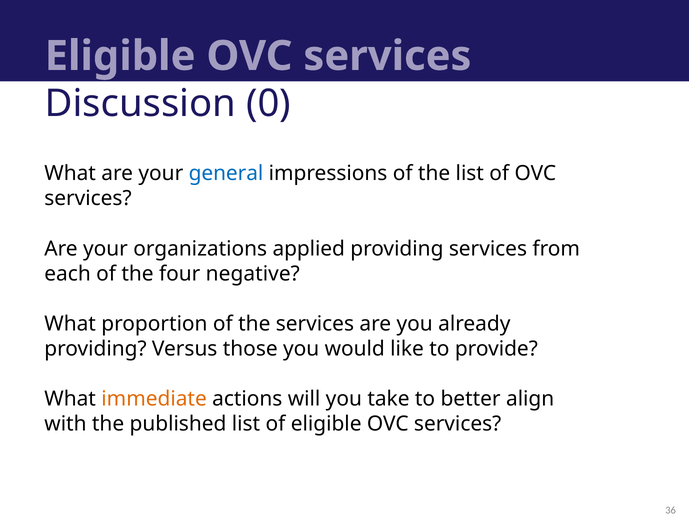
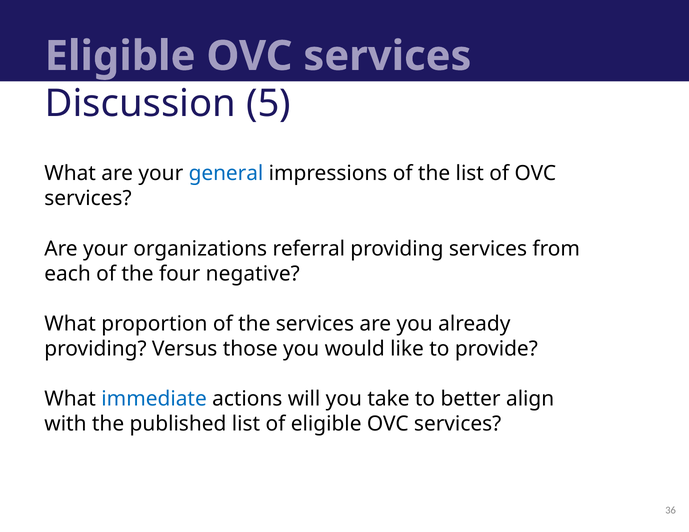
0: 0 -> 5
applied: applied -> referral
immediate colour: orange -> blue
